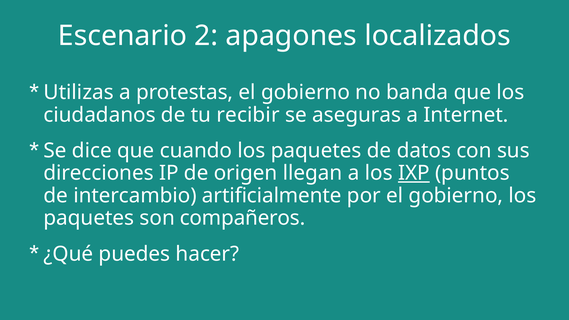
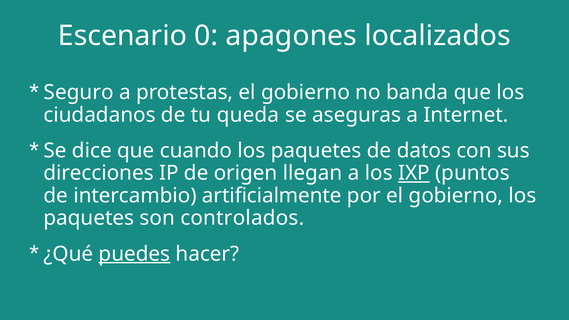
2: 2 -> 0
Utilizas: Utilizas -> Seguro
recibir: recibir -> queda
compañeros: compañeros -> controlados
puedes underline: none -> present
